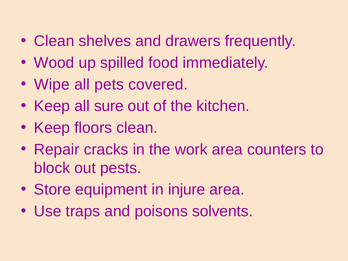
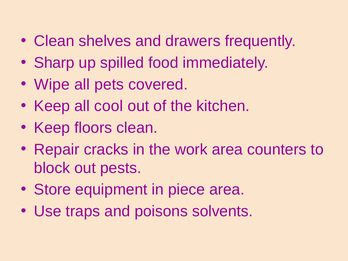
Wood: Wood -> Sharp
sure: sure -> cool
injure: injure -> piece
